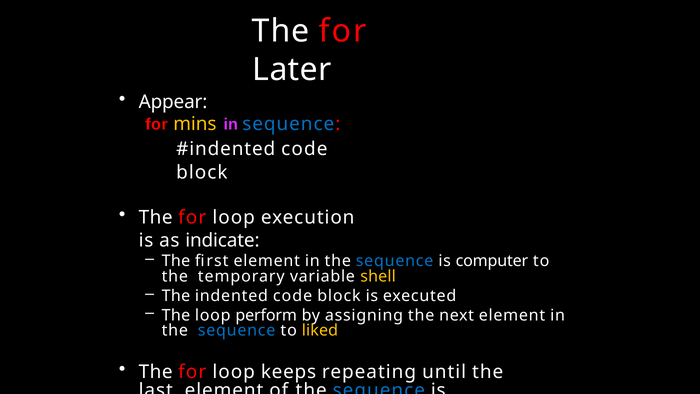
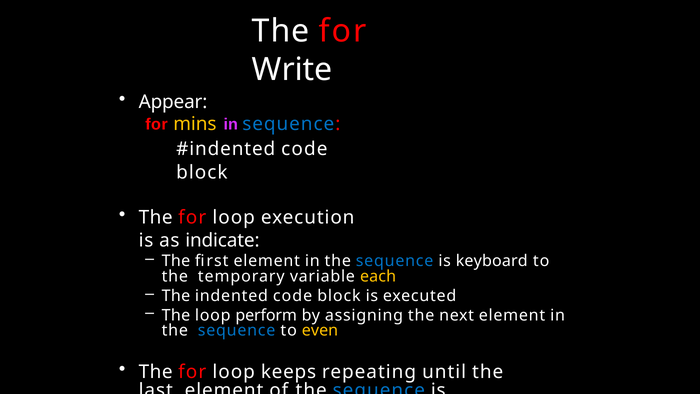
Later: Later -> Write
computer: computer -> keyboard
shell: shell -> each
liked: liked -> even
